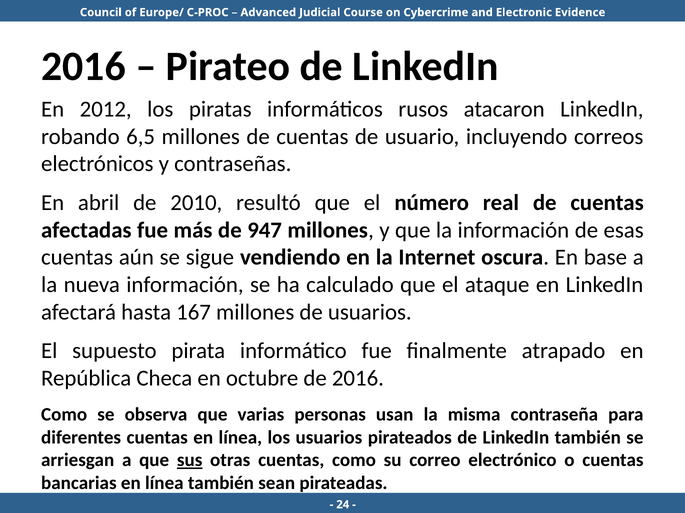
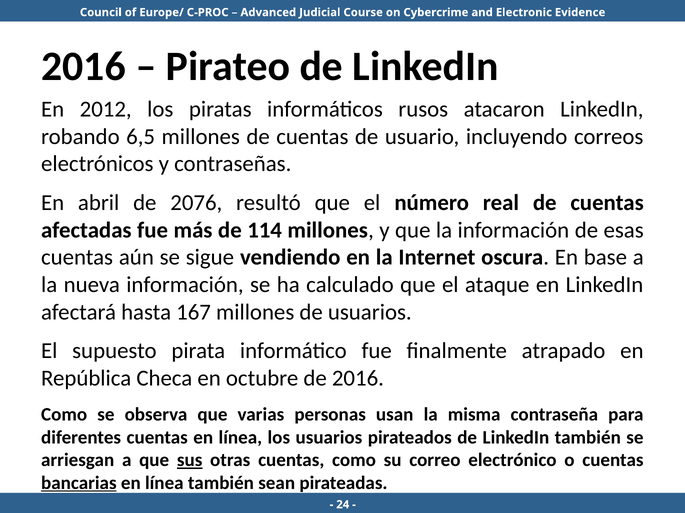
2010: 2010 -> 2076
947: 947 -> 114
bancarias underline: none -> present
